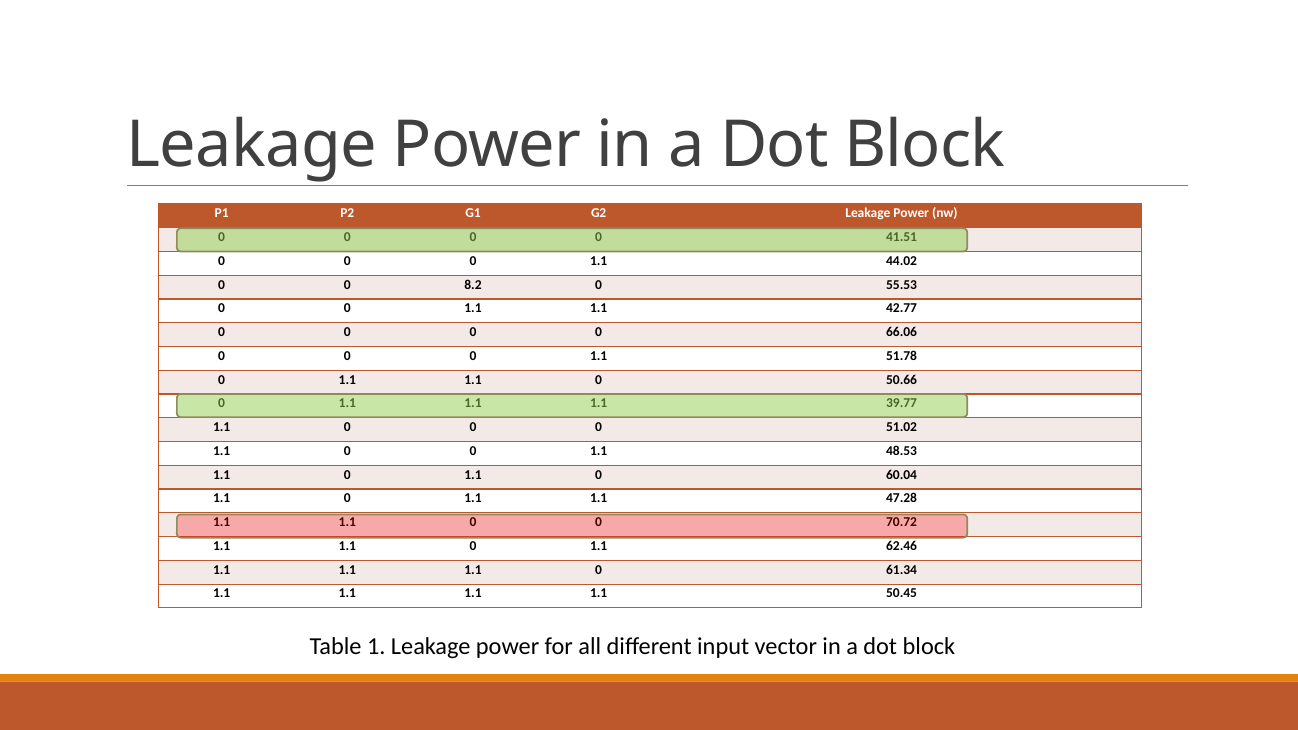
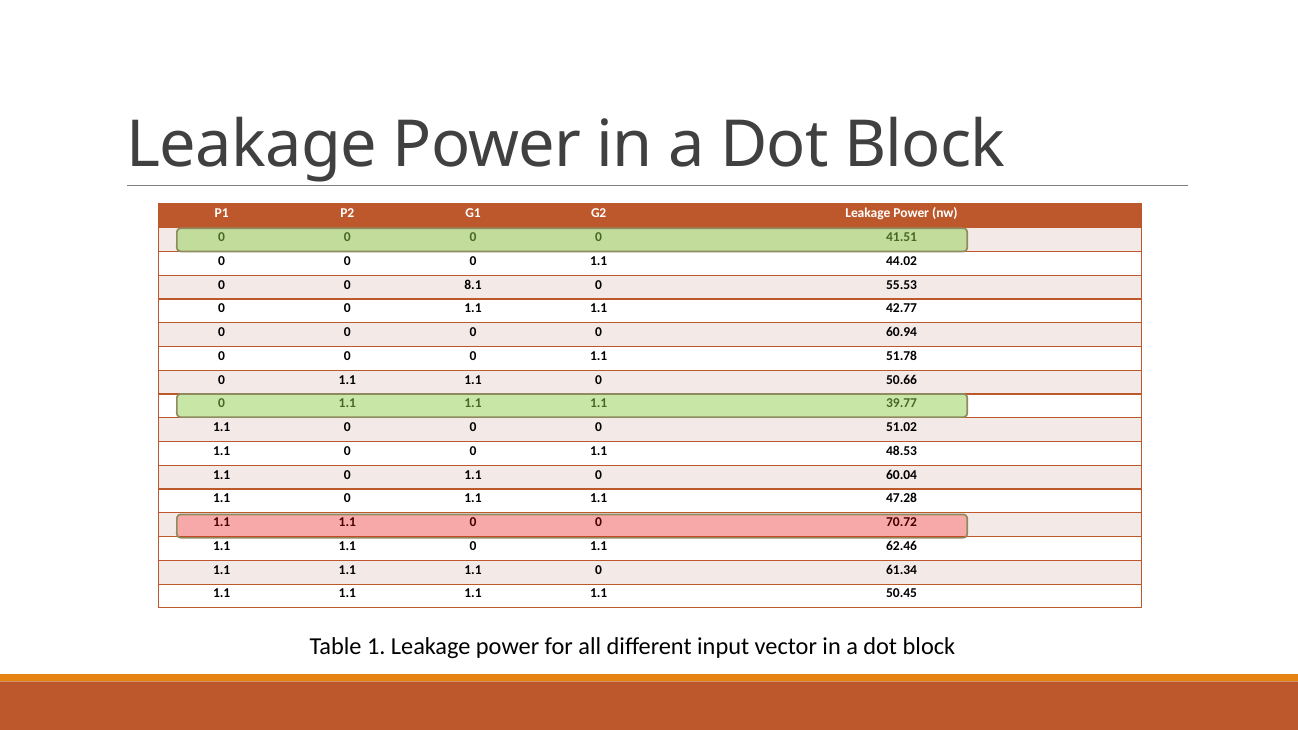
8.2: 8.2 -> 8.1
66.06: 66.06 -> 60.94
